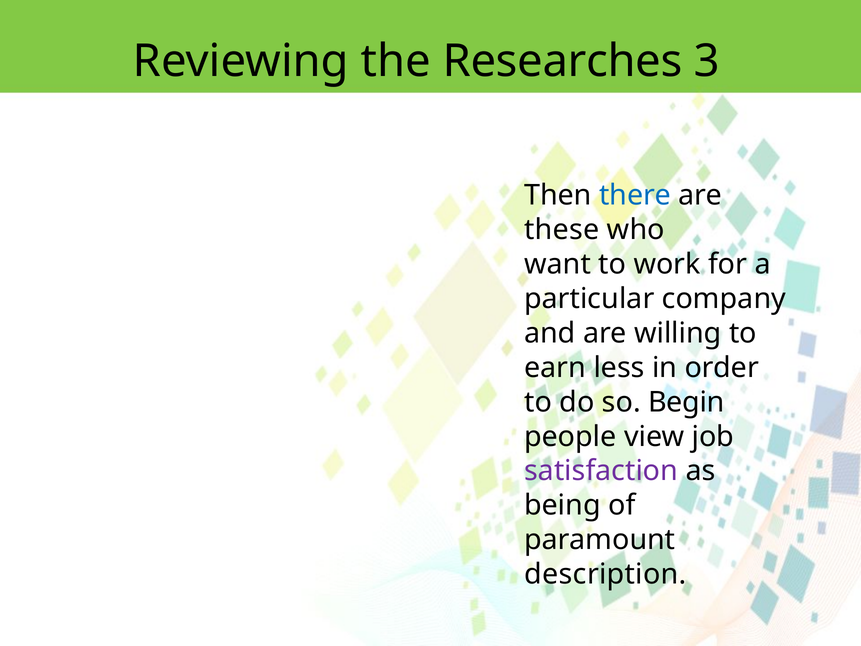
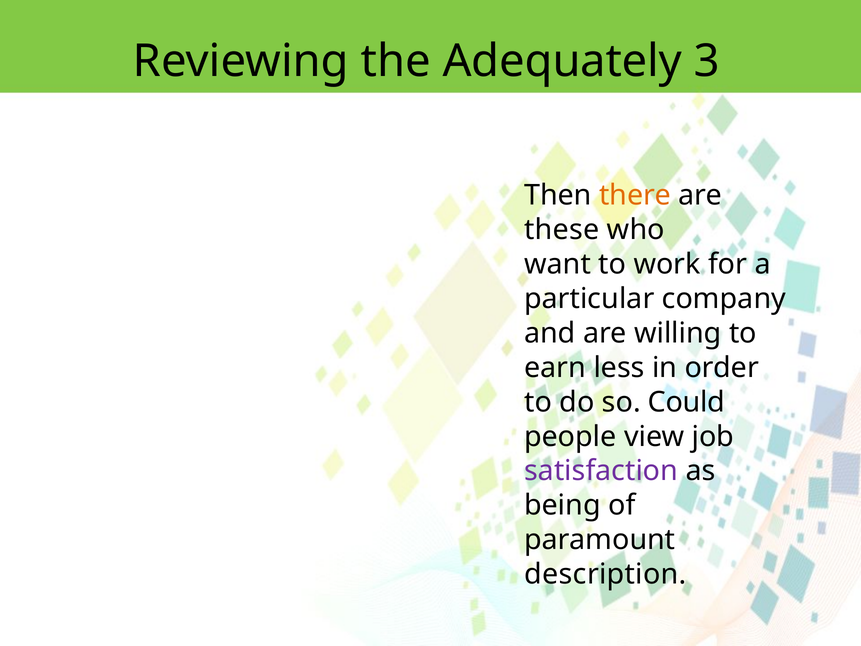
Researches: Researches -> Adequately
there colour: blue -> orange
Begin: Begin -> Could
